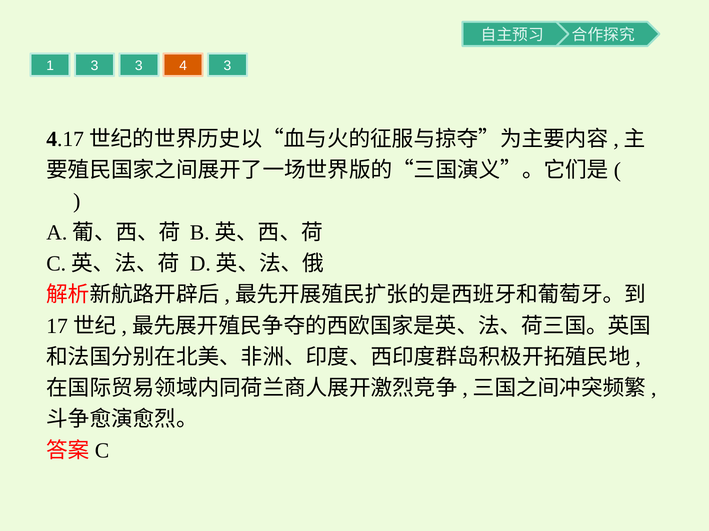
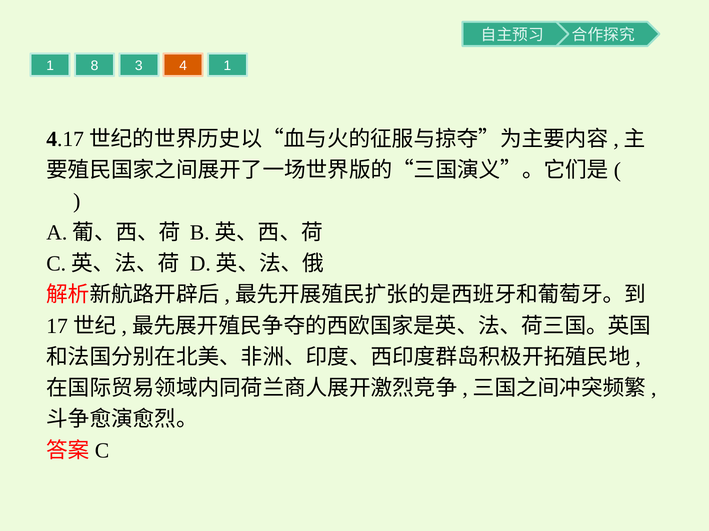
1 3: 3 -> 8
4 3: 3 -> 1
